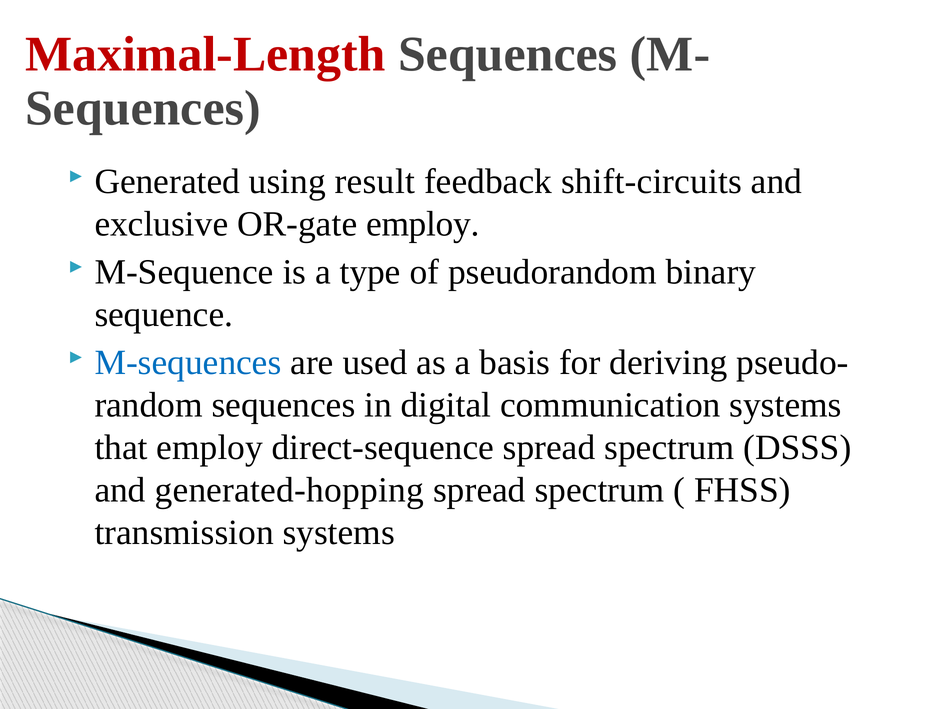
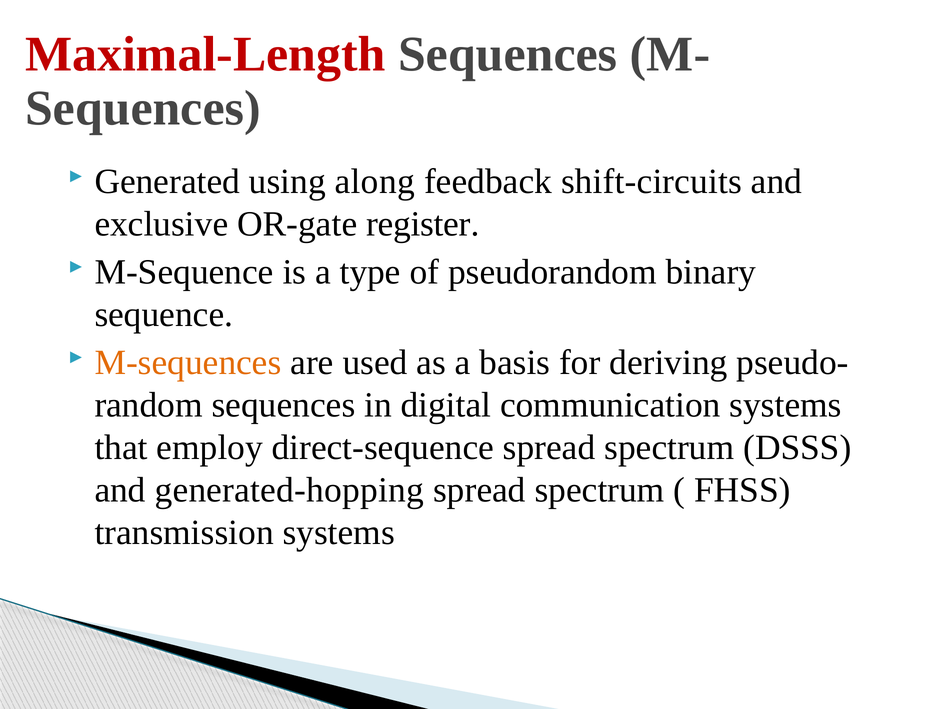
result: result -> along
OR-gate employ: employ -> register
M-sequences colour: blue -> orange
